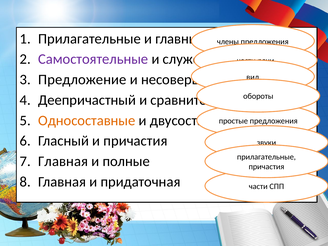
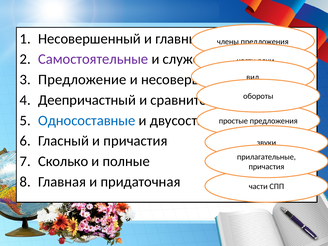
Прилагательные at (89, 39): Прилагательные -> Несовершенный
Односоставные colour: orange -> blue
Главная at (63, 161): Главная -> Сколько
